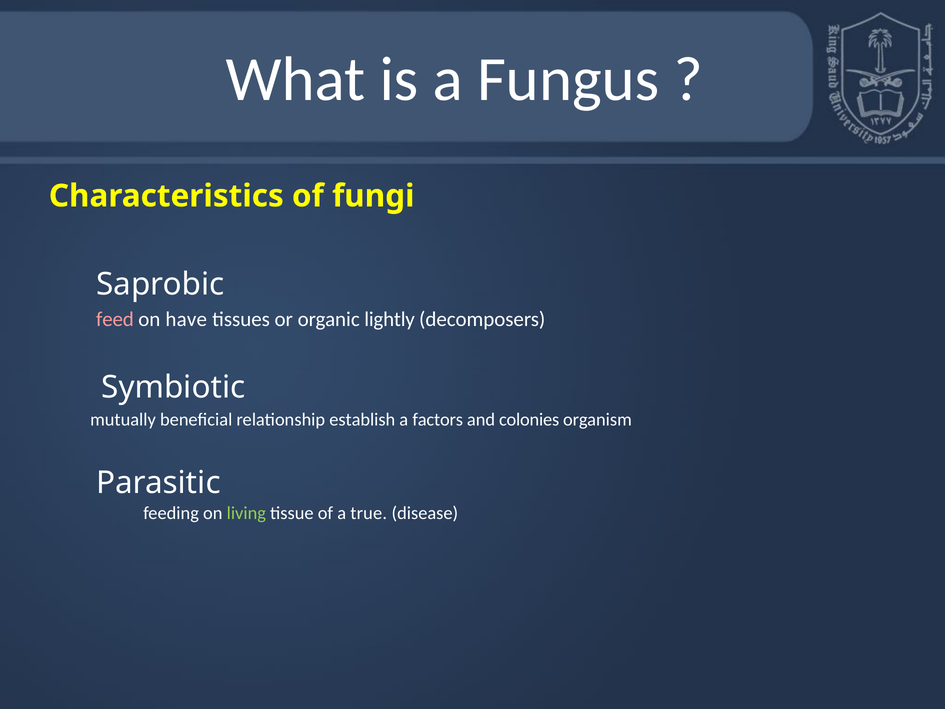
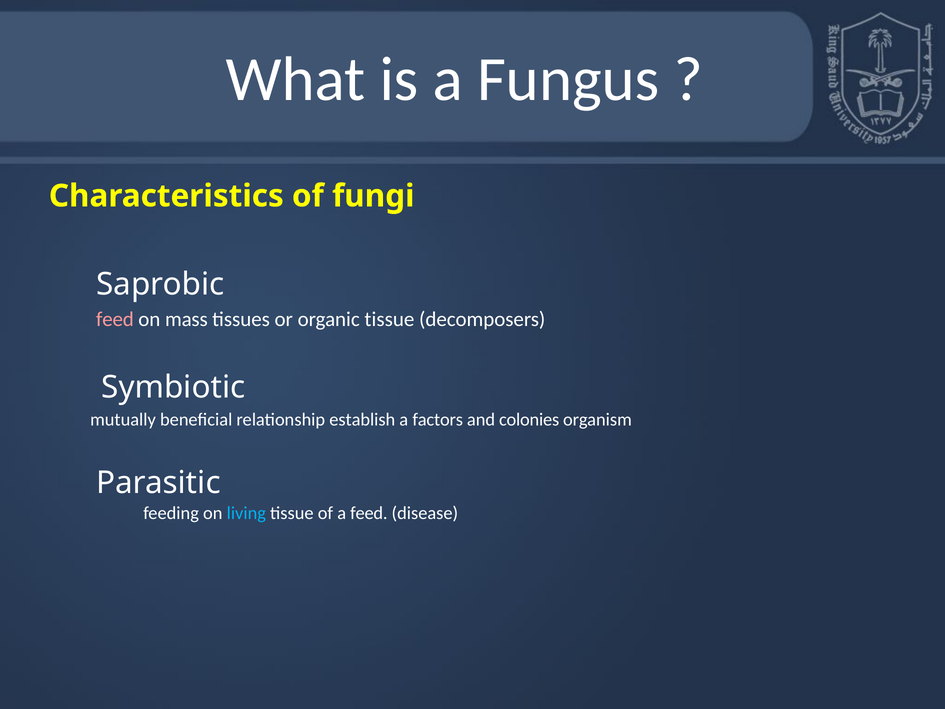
have: have -> mass
organic lightly: lightly -> tissue
living colour: light green -> light blue
a true: true -> feed
